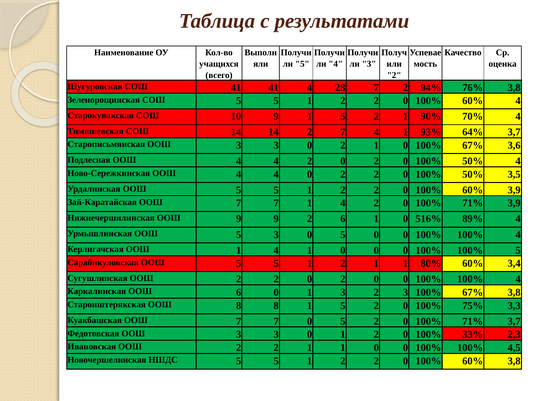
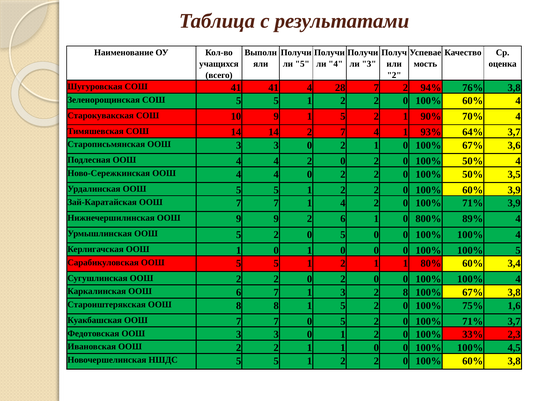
516%: 516% -> 800%
ООШ 5 3: 3 -> 2
ООШ 1 4: 4 -> 0
6 0: 0 -> 7
2 3: 3 -> 8
3,3: 3,3 -> 1,6
